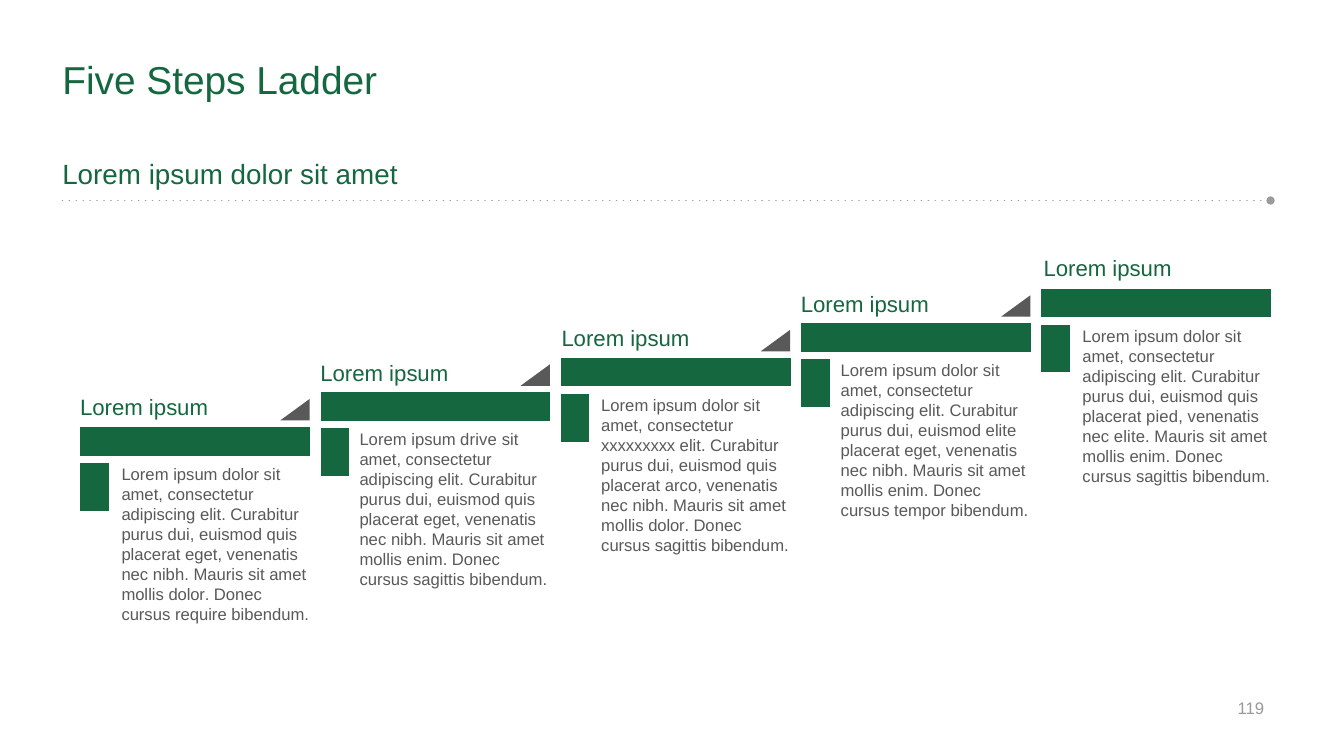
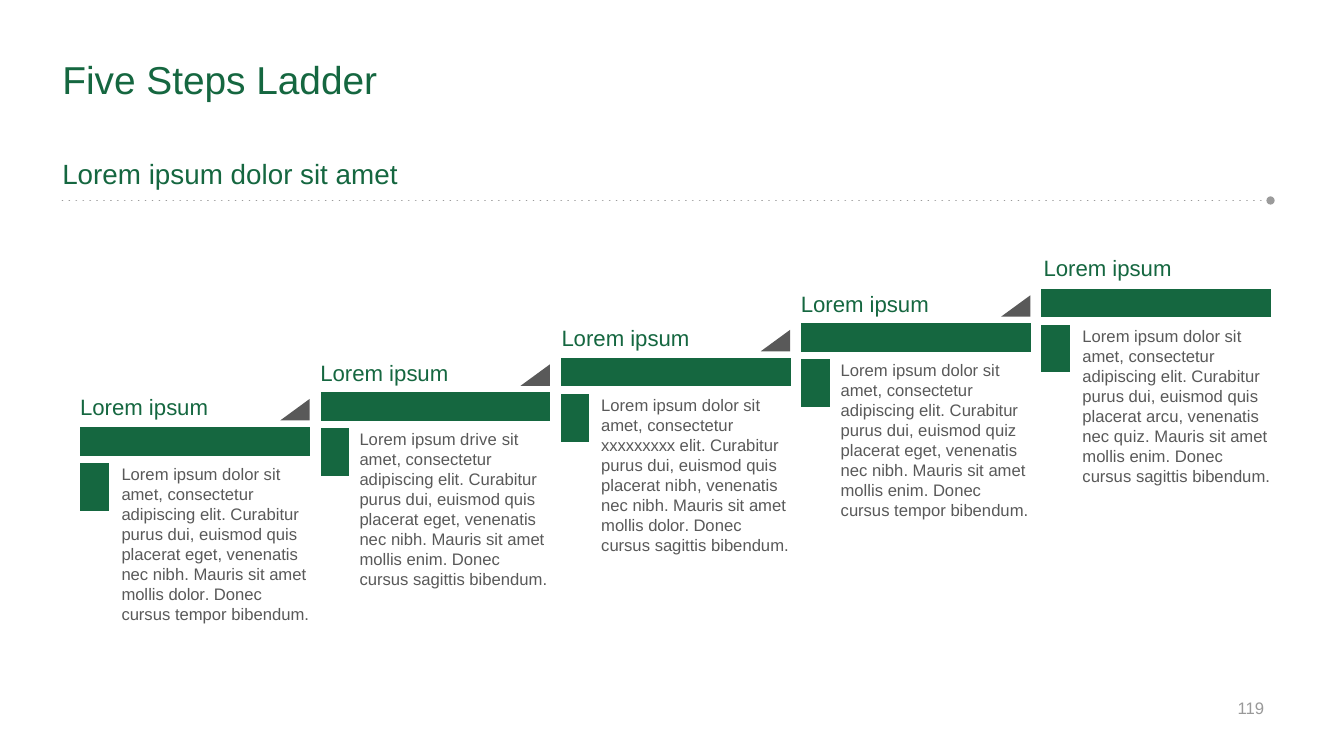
pied: pied -> arcu
euismod elite: elite -> quiz
nec elite: elite -> quiz
placerat arco: arco -> nibh
require at (201, 615): require -> tempor
